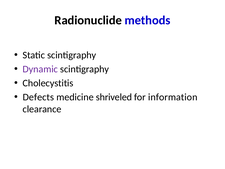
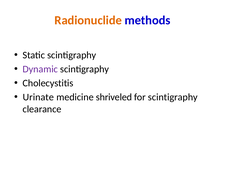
Radionuclide colour: black -> orange
Defects: Defects -> Urinate
for information: information -> scintigraphy
